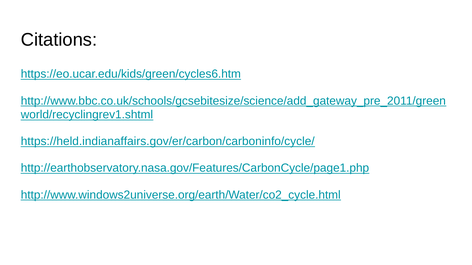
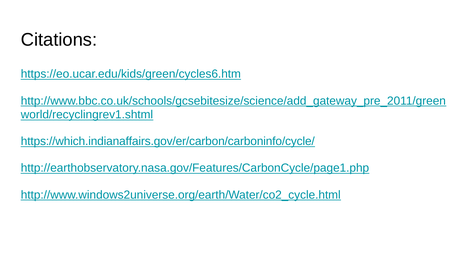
https://held.indianaffairs.gov/er/carbon/carboninfo/cycle/: https://held.indianaffairs.gov/er/carbon/carboninfo/cycle/ -> https://which.indianaffairs.gov/er/carbon/carboninfo/cycle/
